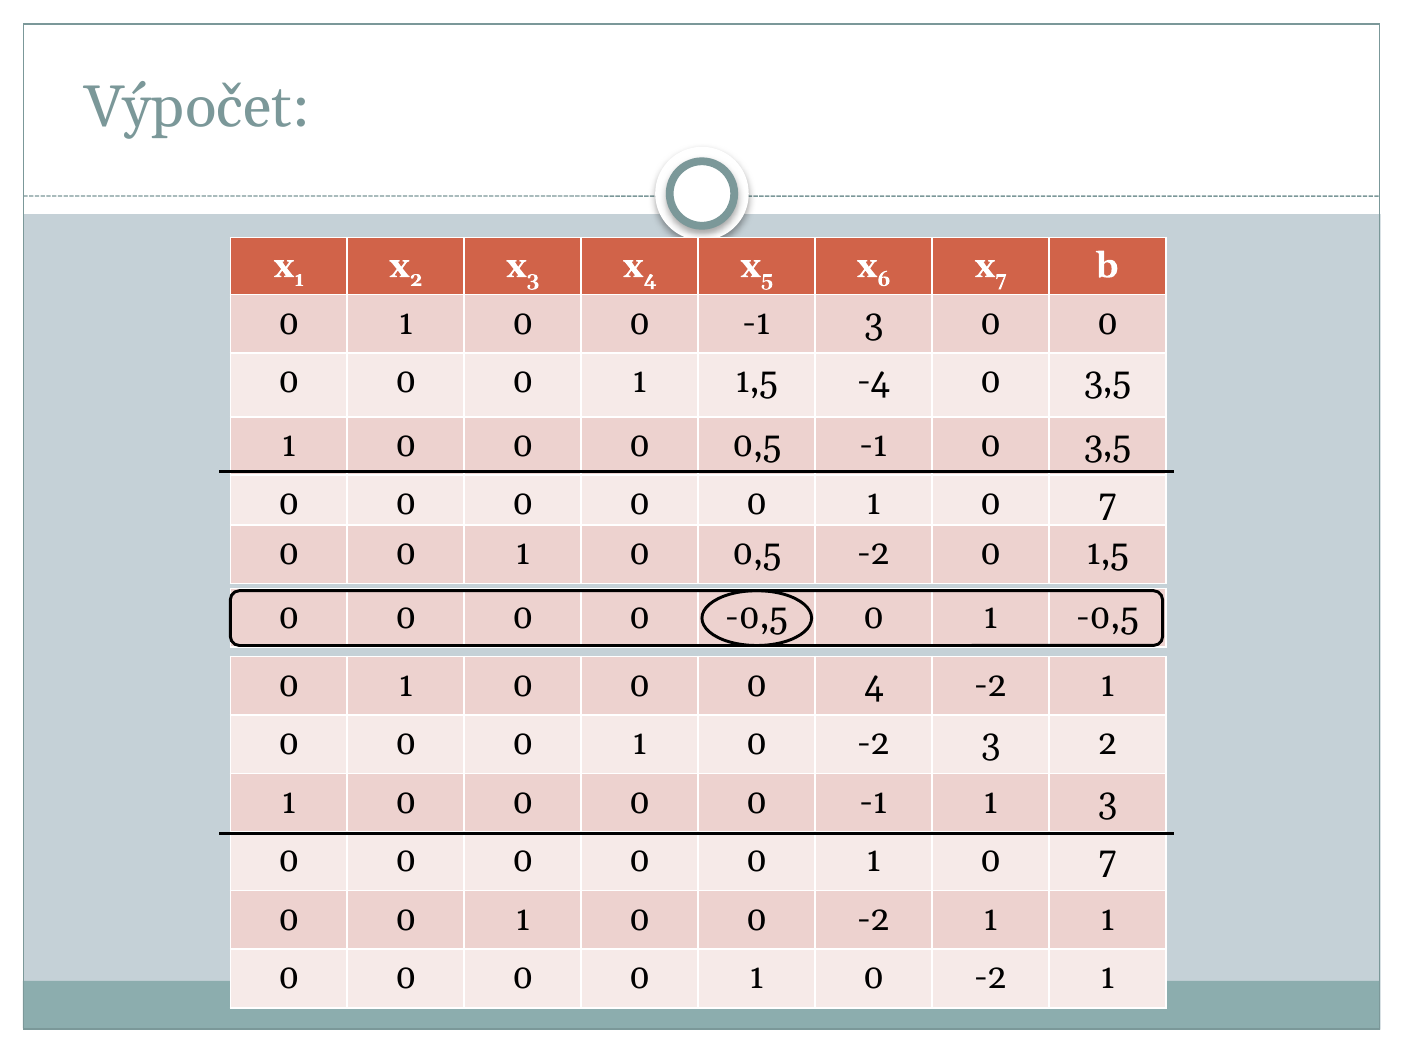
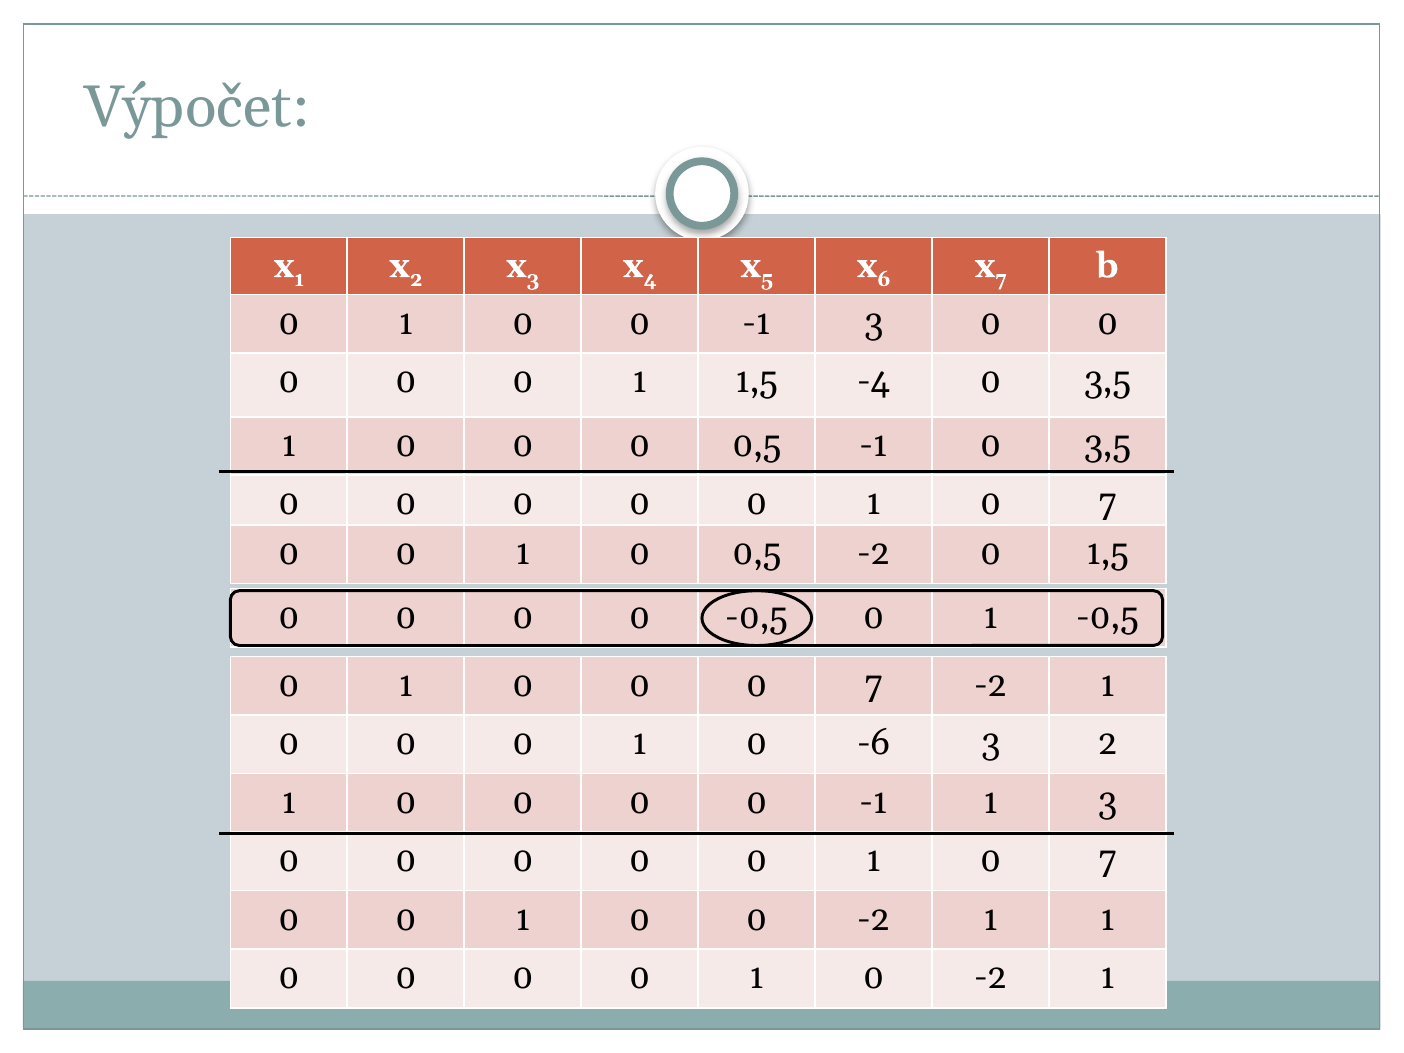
0 0 4: 4 -> 7
-2 at (874, 743): -2 -> -6
